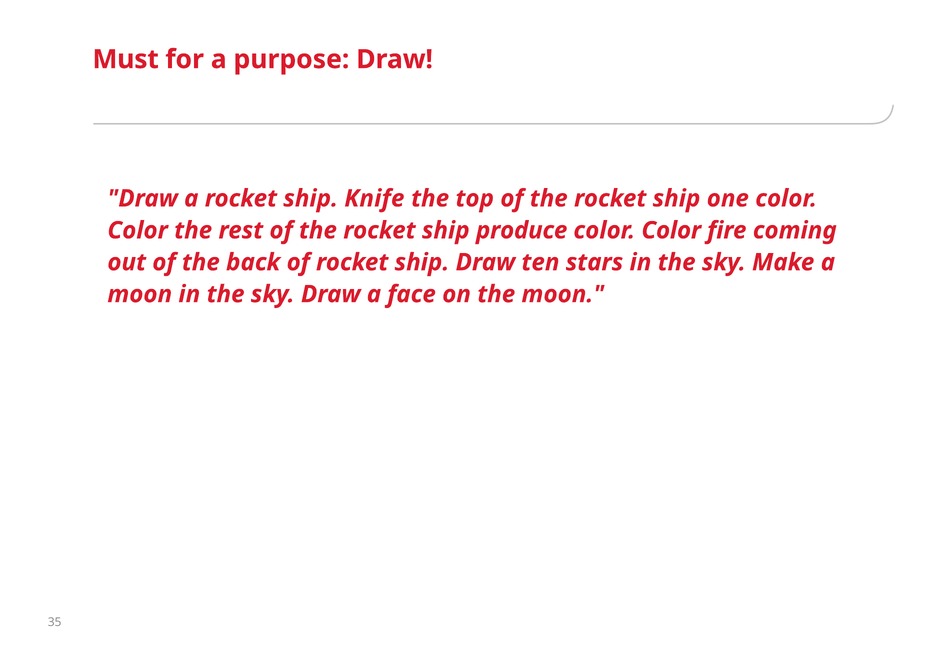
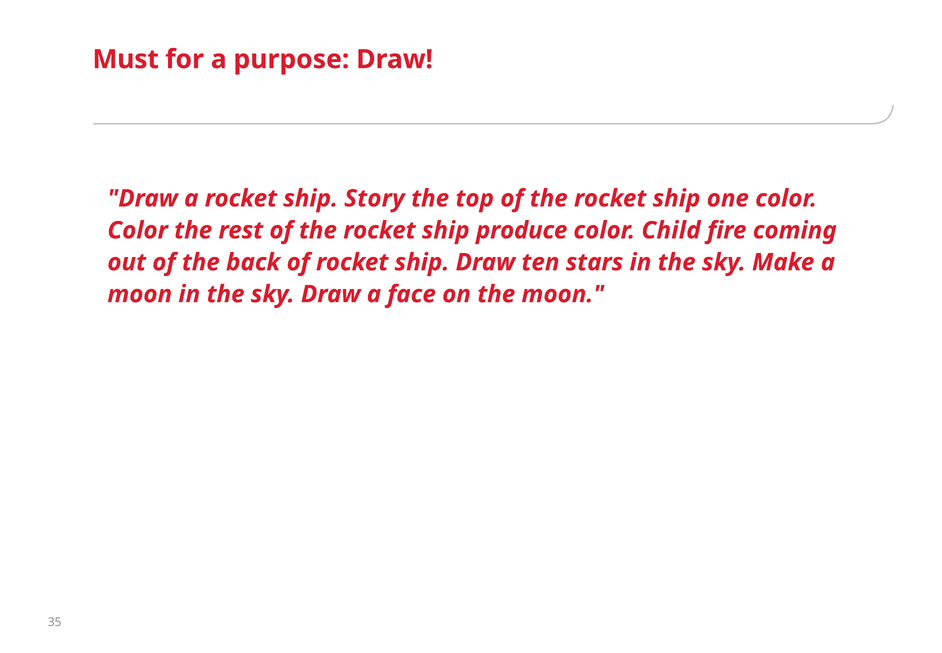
Knife: Knife -> Story
Color at (671, 230): Color -> Child
